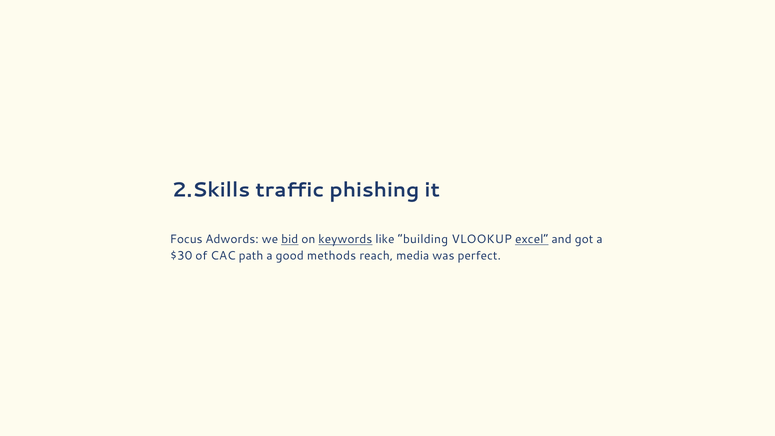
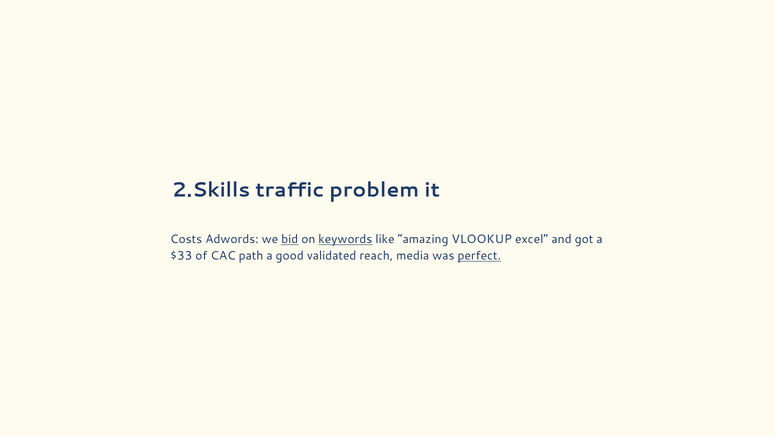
phishing: phishing -> problem
Focus: Focus -> Costs
building: building -> amazing
excel underline: present -> none
$30: $30 -> $33
methods: methods -> validated
perfect underline: none -> present
